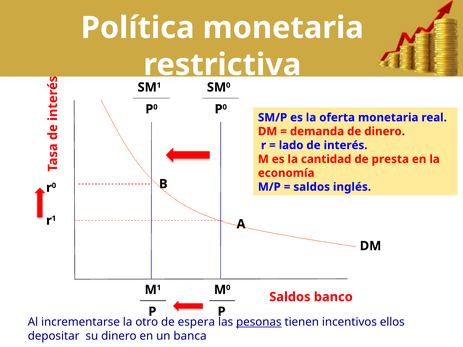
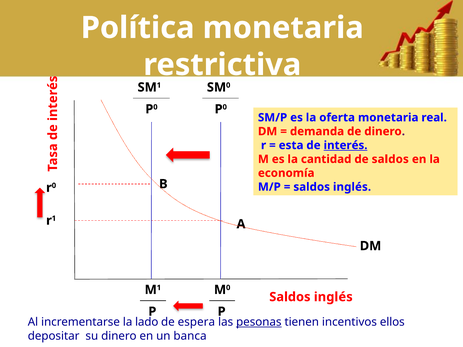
lado: lado -> esta
interés underline: none -> present
de presta: presta -> saldos
banco at (333, 297): banco -> inglés
otro: otro -> lado
